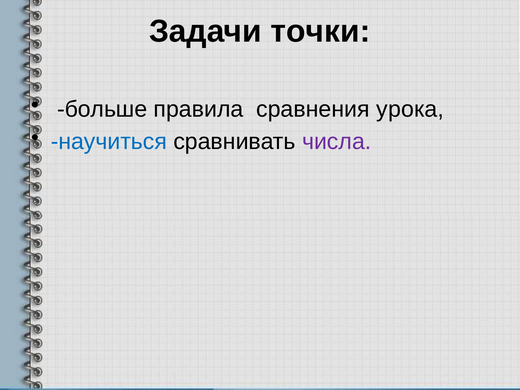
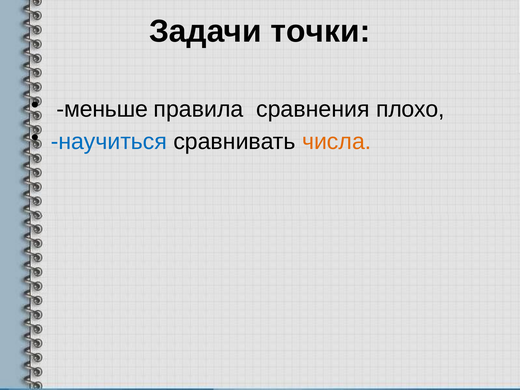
больше: больше -> меньше
урока: урока -> плохо
числа colour: purple -> orange
